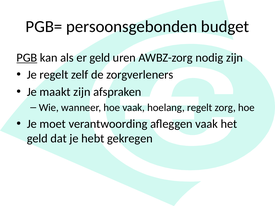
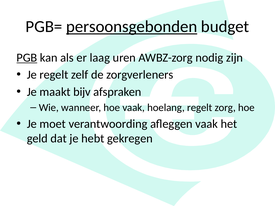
persoonsgebonden underline: none -> present
er geld: geld -> laag
maakt zijn: zijn -> bijv
